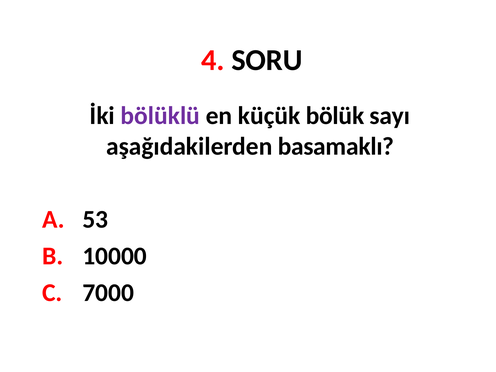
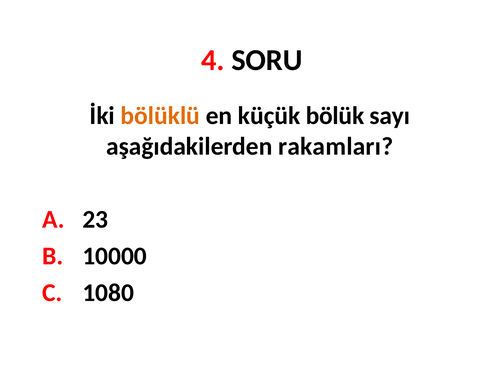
bölüklü colour: purple -> orange
basamaklı: basamaklı -> rakamları
53: 53 -> 23
7000: 7000 -> 1080
